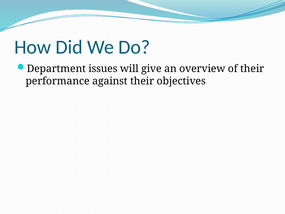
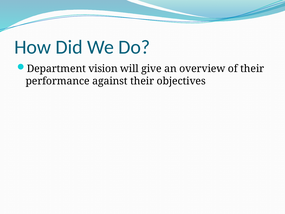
issues: issues -> vision
